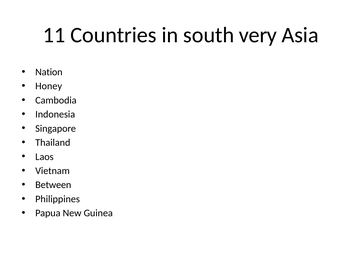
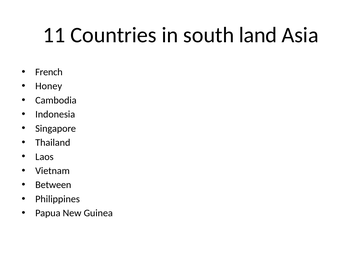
very: very -> land
Nation: Nation -> French
